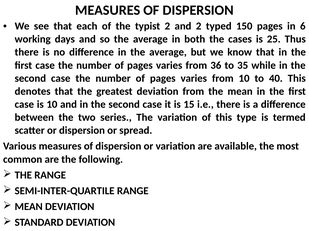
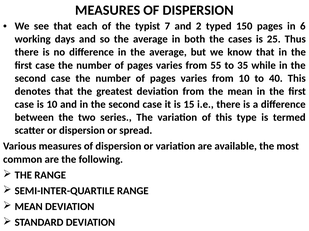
typist 2: 2 -> 7
36: 36 -> 55
